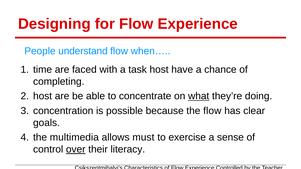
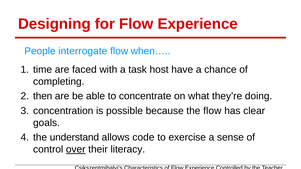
understand: understand -> interrogate
host at (43, 96): host -> then
what underline: present -> none
multimedia: multimedia -> understand
must: must -> code
